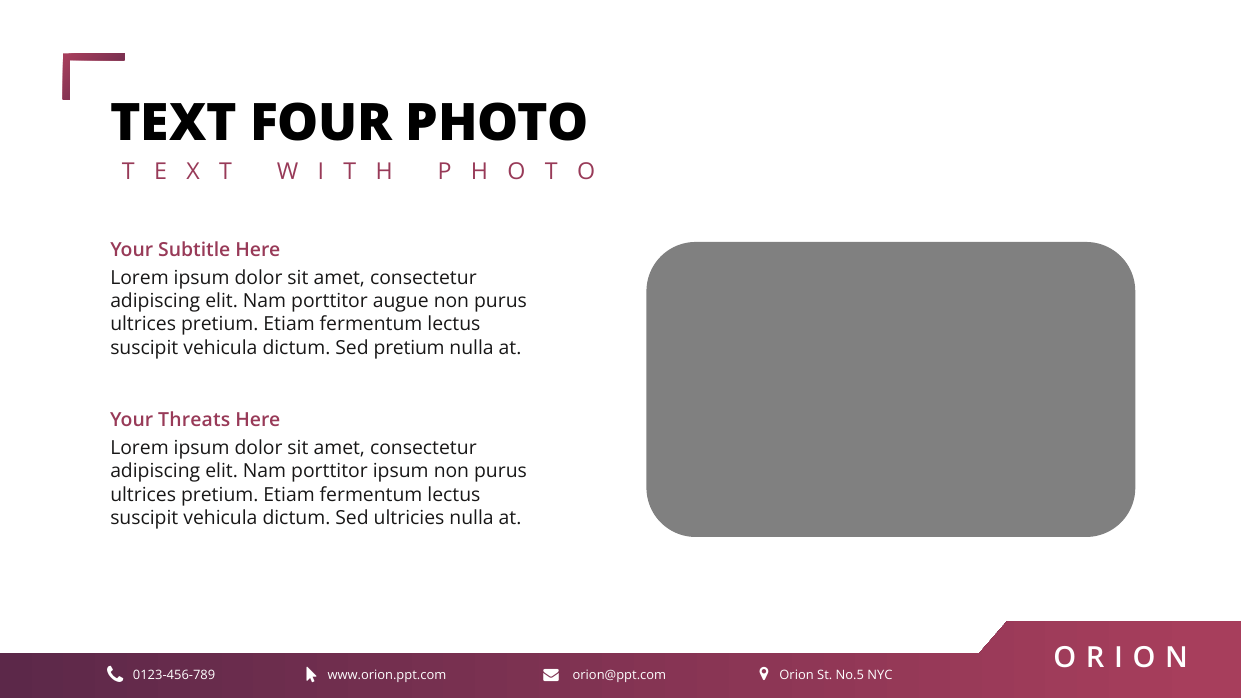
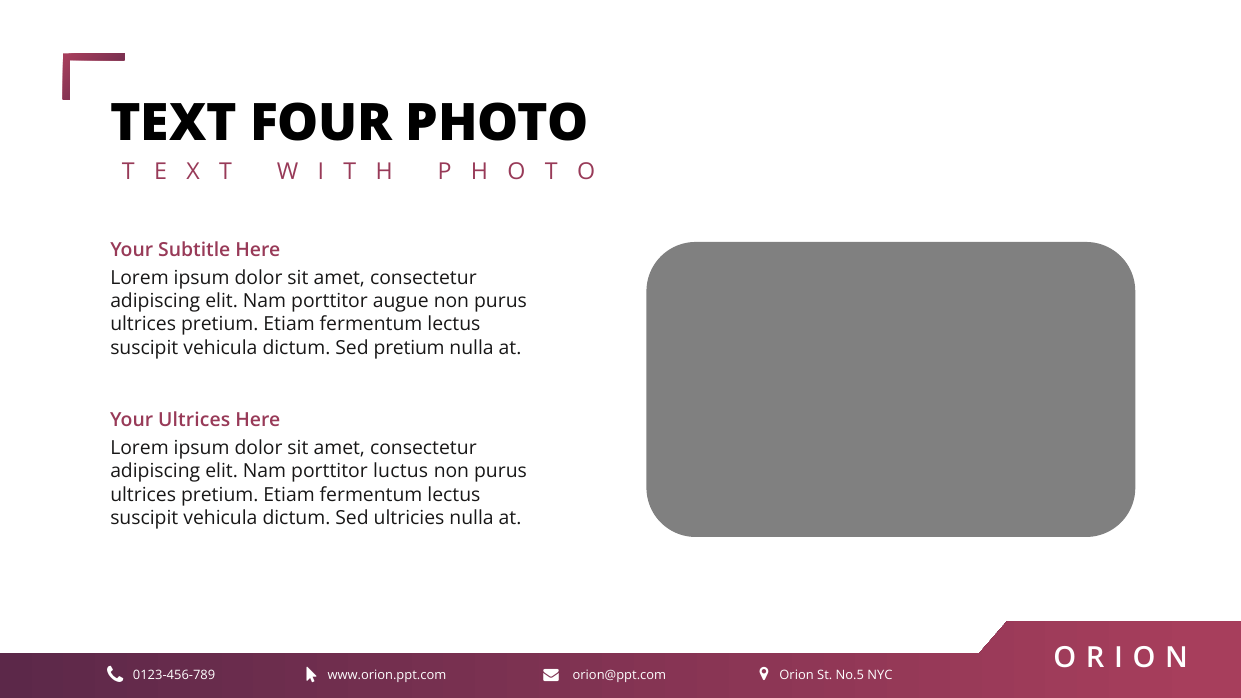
Your Threats: Threats -> Ultrices
porttitor ipsum: ipsum -> luctus
